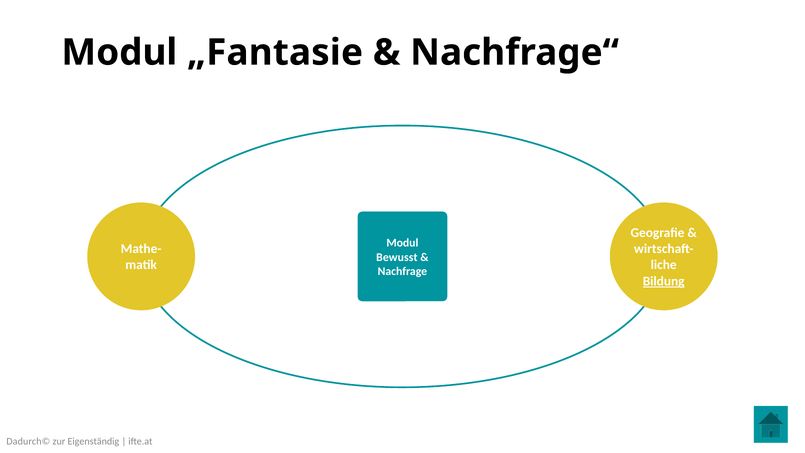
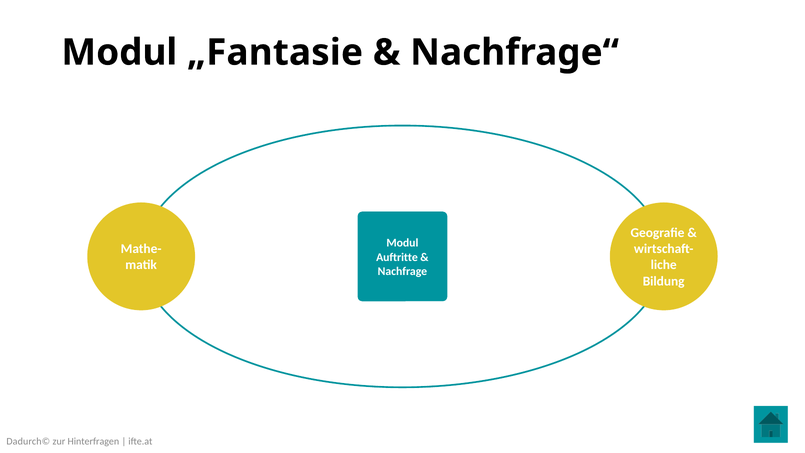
Bewusst: Bewusst -> Auftritte
Bildung underline: present -> none
Eigenständig: Eigenständig -> Hinterfragen
